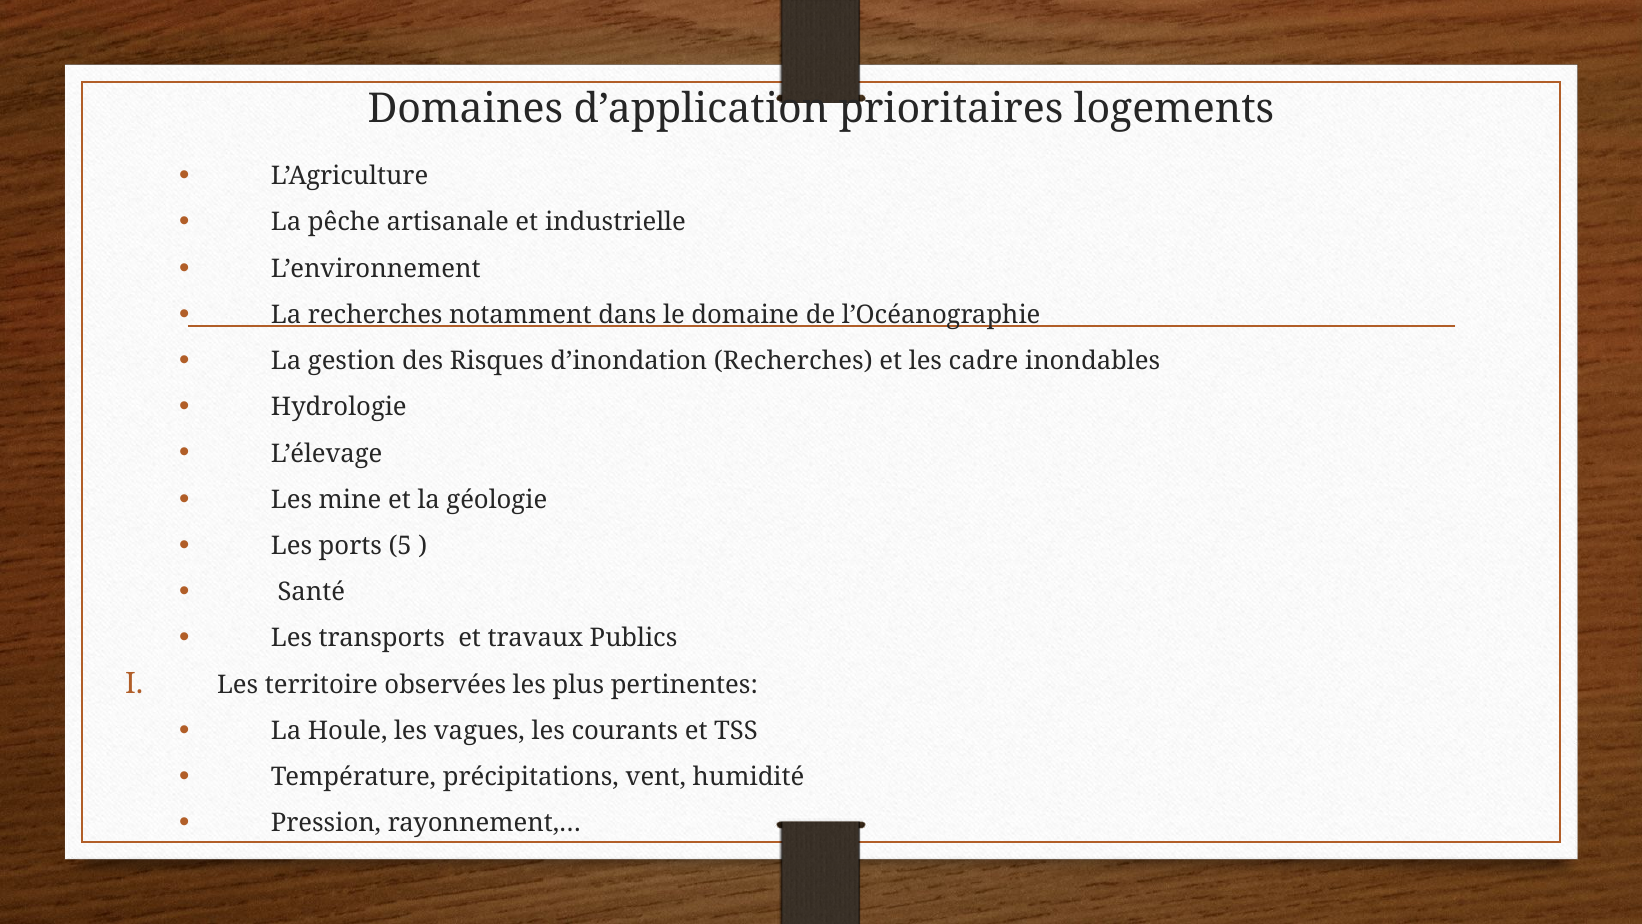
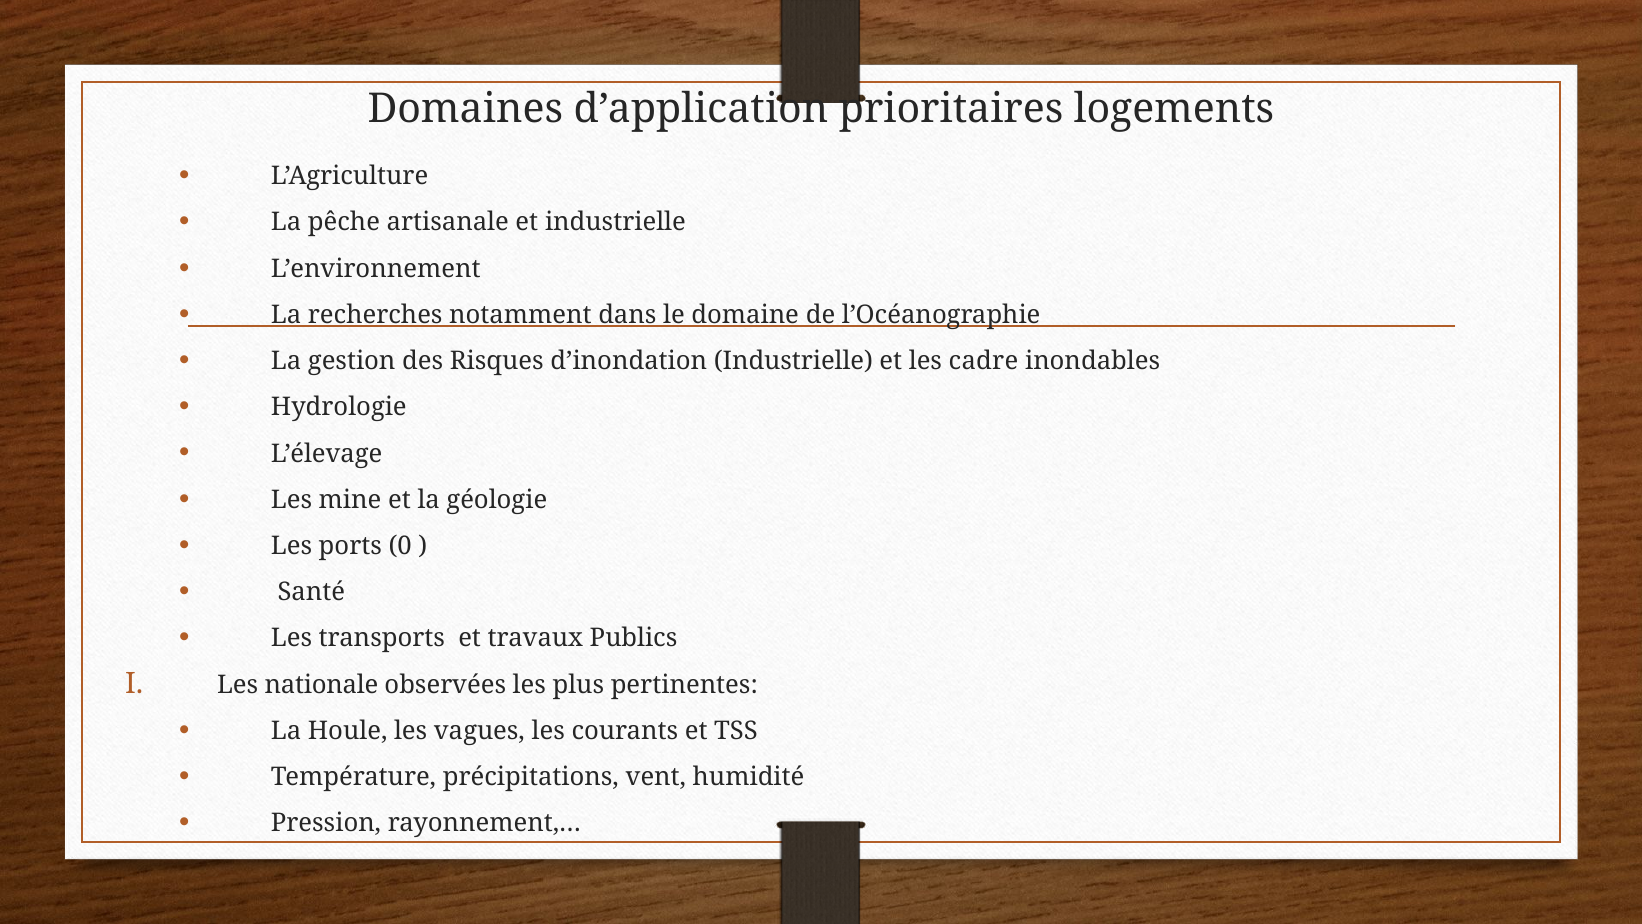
d’inondation Recherches: Recherches -> Industrielle
5: 5 -> 0
territoire: territoire -> nationale
